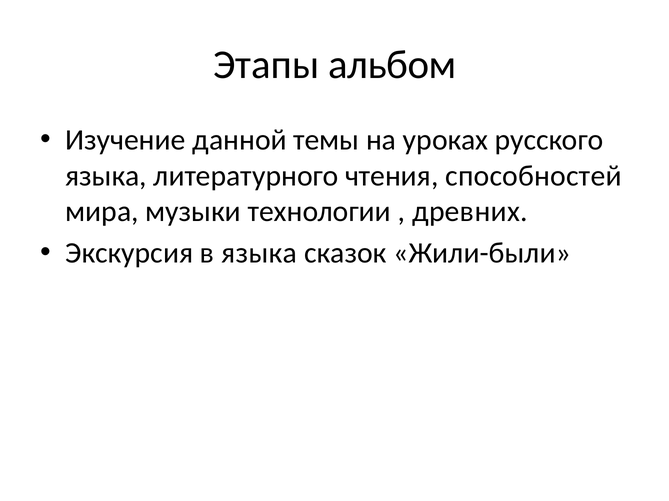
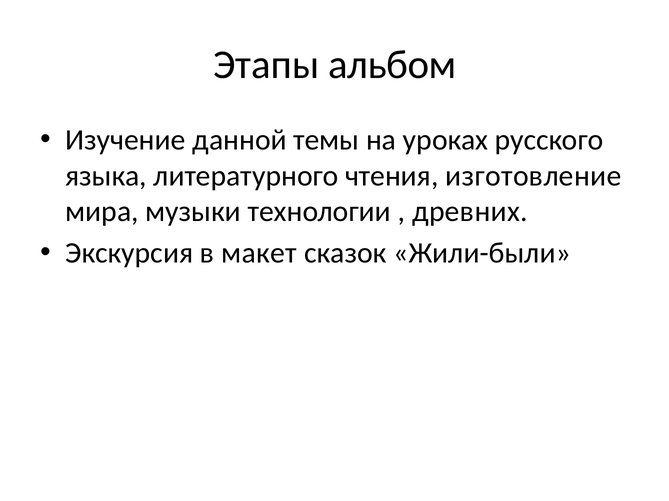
способностей: способностей -> изготовление
в языка: языка -> макет
